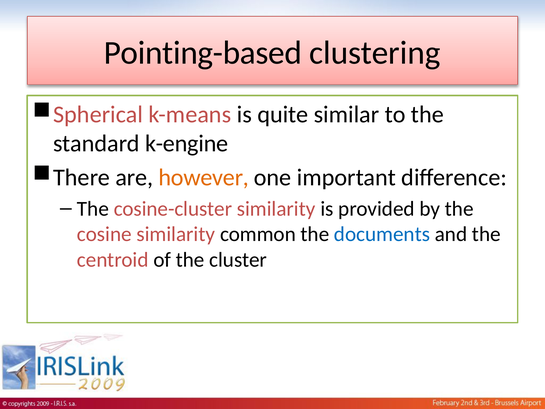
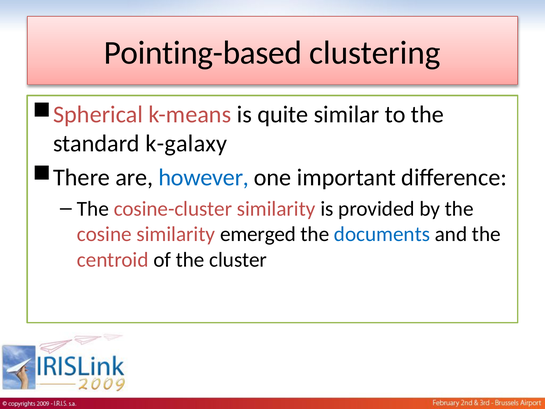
k-engine: k-engine -> k-galaxy
however colour: orange -> blue
common: common -> emerged
